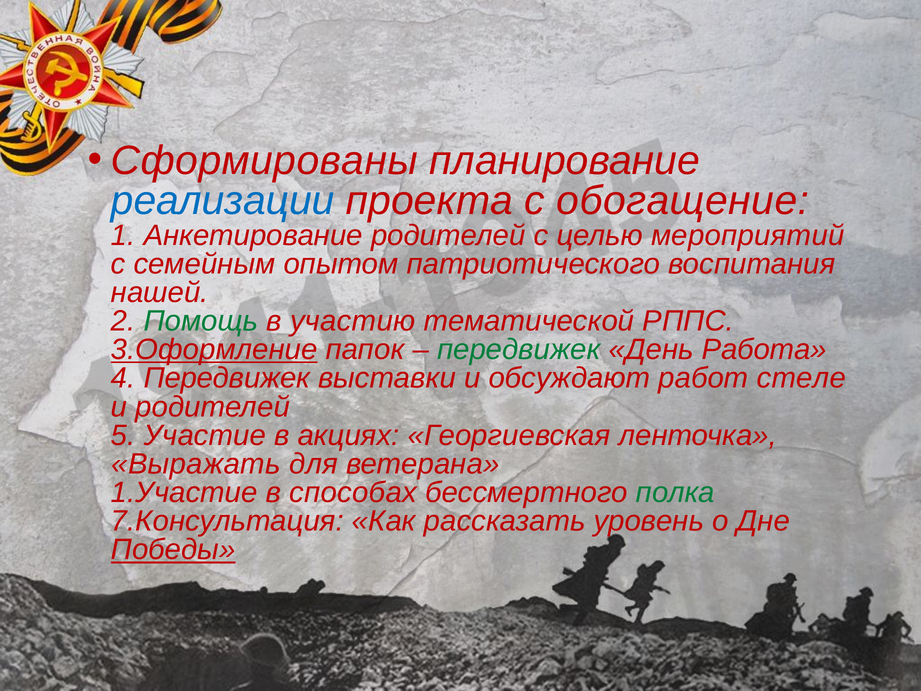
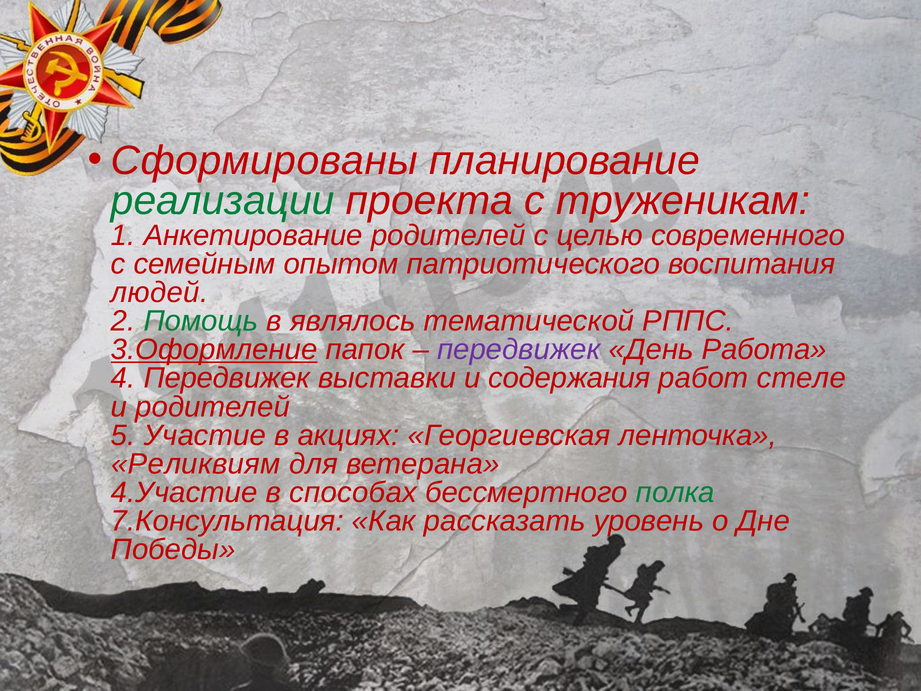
реализации colour: blue -> green
обогащение: обогащение -> труженикам
мероприятий: мероприятий -> современного
нашей: нашей -> людей
участию: участию -> являлось
передвижек at (519, 350) colour: green -> purple
обсуждают: обсуждают -> содержания
Выражать: Выражать -> Реликвиям
1.Участие: 1.Участие -> 4.Участие
Победы underline: present -> none
